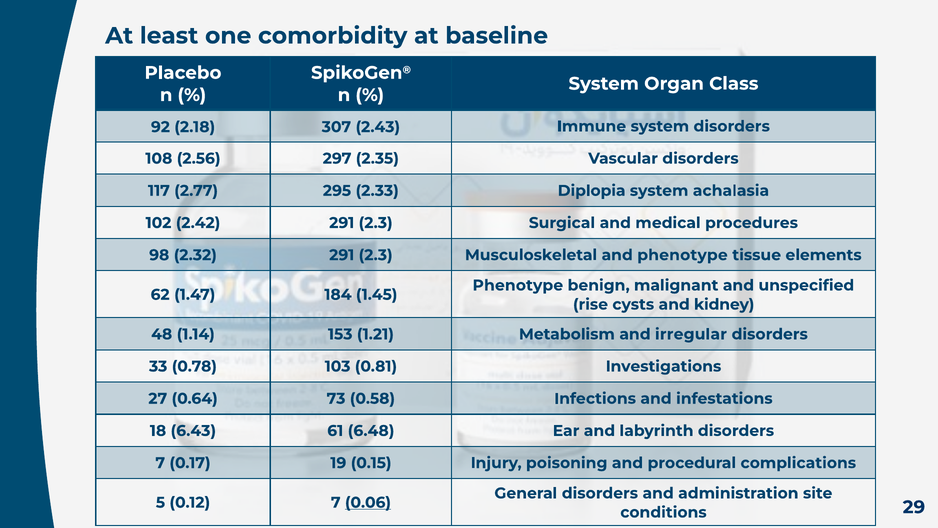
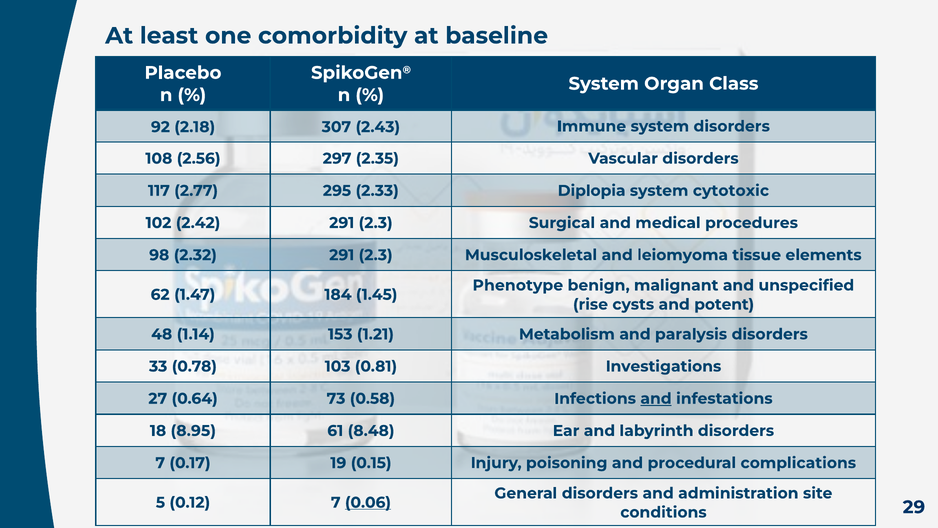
achalasia: achalasia -> cytotoxic
and phenotype: phenotype -> leiomyoma
kidney: kidney -> potent
irregular: irregular -> paralysis
and at (656, 398) underline: none -> present
6.43: 6.43 -> 8.95
6.48: 6.48 -> 8.48
